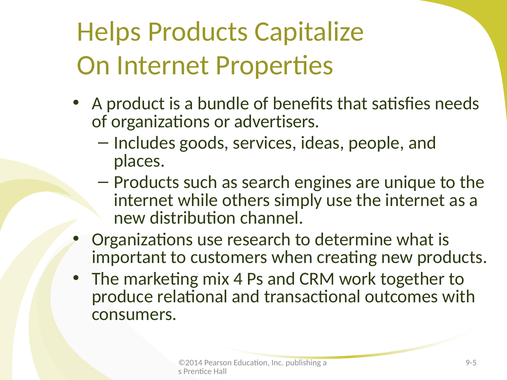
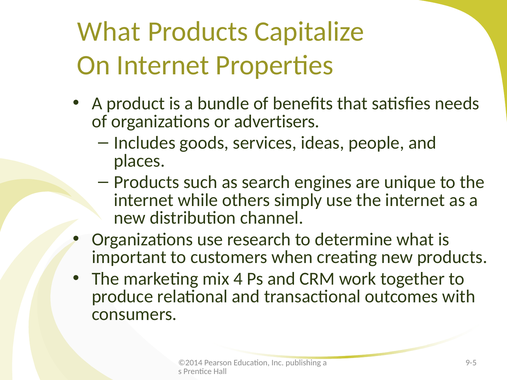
Helps at (109, 32): Helps -> What
